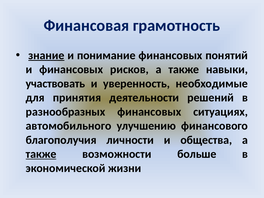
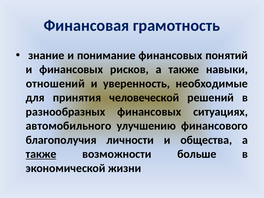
знание underline: present -> none
участвовать: участвовать -> отношений
деятельности: деятельности -> человеческой
